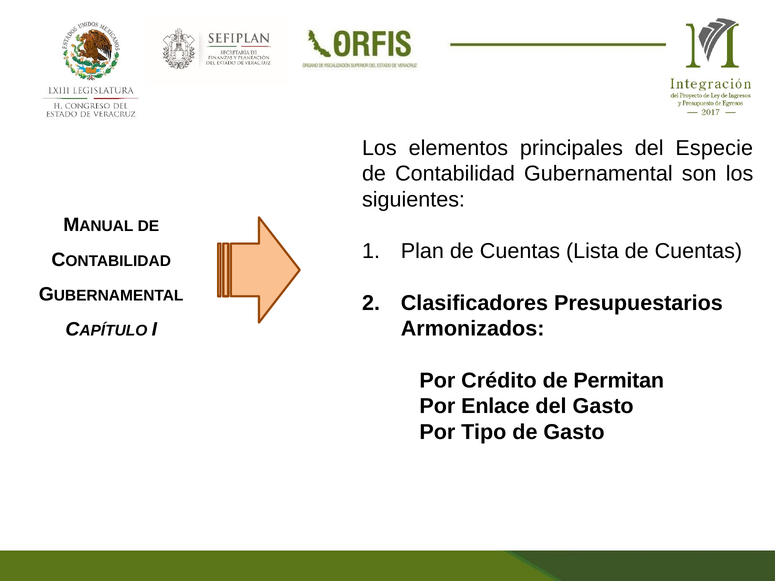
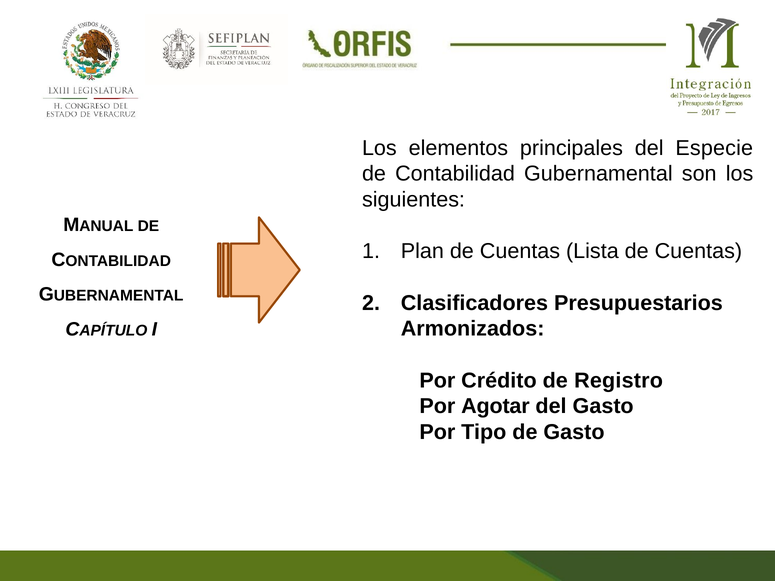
Permitan: Permitan -> Registro
Enlace: Enlace -> Agotar
